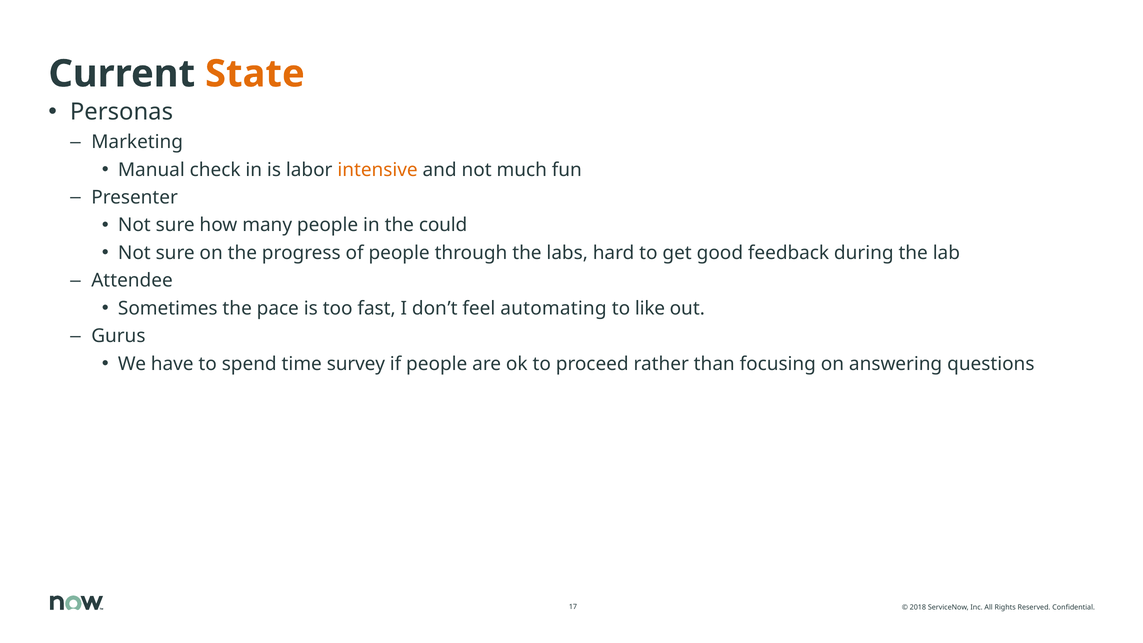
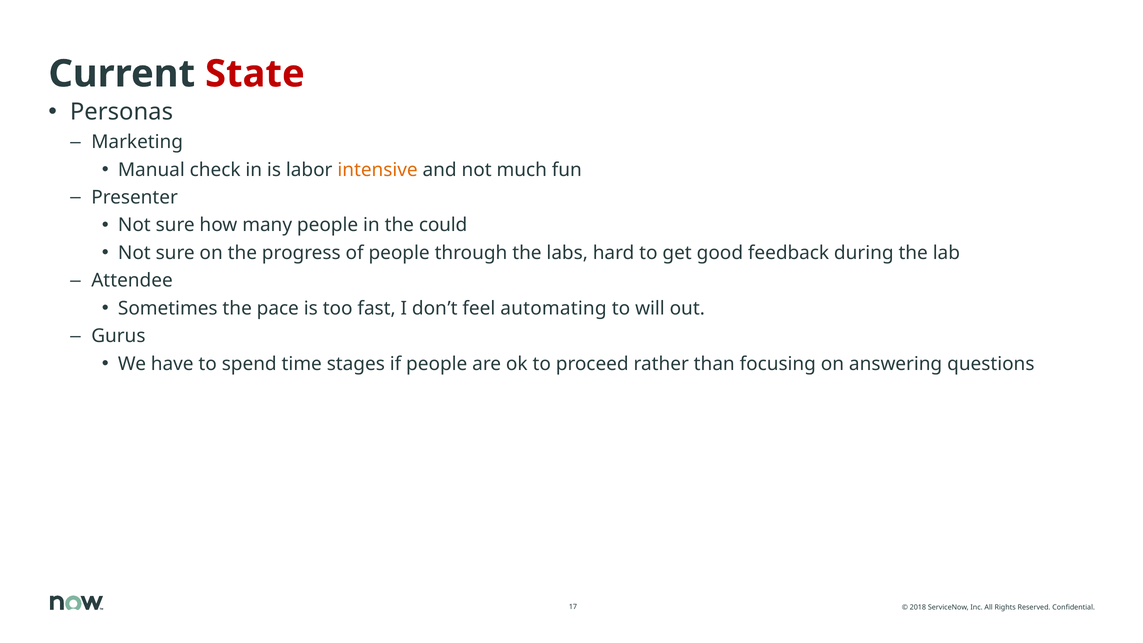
State colour: orange -> red
like: like -> will
survey: survey -> stages
